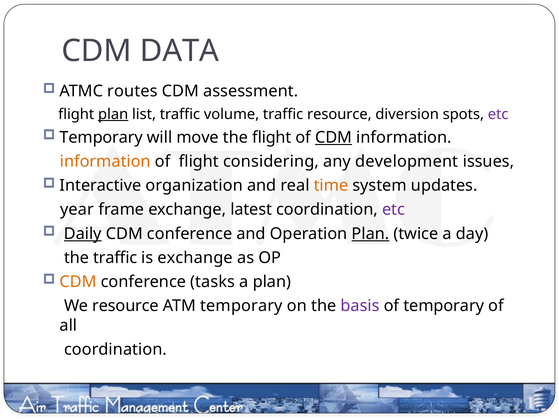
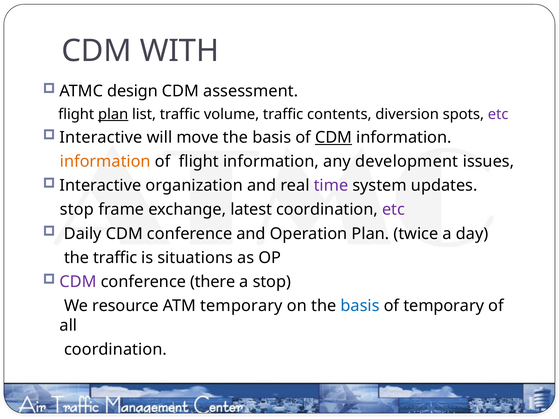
DATA: DATA -> WITH
routes: routes -> design
traffic resource: resource -> contents
Temporary at (101, 138): Temporary -> Interactive
flight at (272, 138): flight -> basis
flight considering: considering -> information
time colour: orange -> purple
year at (77, 210): year -> stop
Daily underline: present -> none
Plan at (370, 234) underline: present -> none
is exchange: exchange -> situations
CDM at (78, 282) colour: orange -> purple
tasks: tasks -> there
a plan: plan -> stop
basis at (360, 306) colour: purple -> blue
